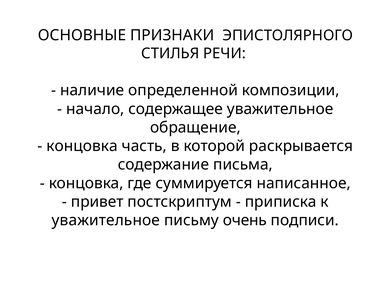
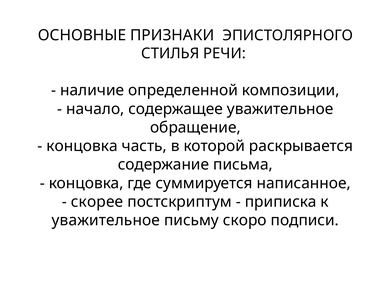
привет: привет -> скорее
очень: очень -> скоро
